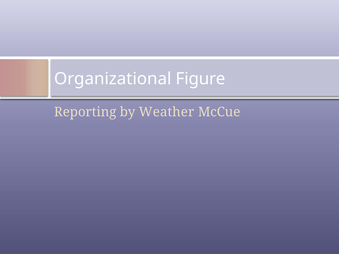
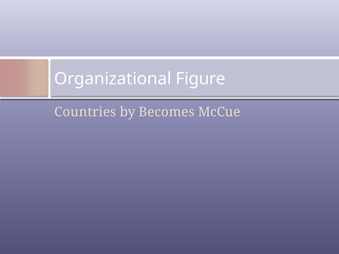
Reporting: Reporting -> Countries
Weather: Weather -> Becomes
